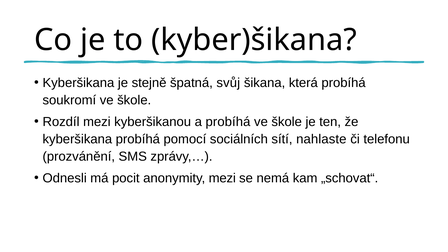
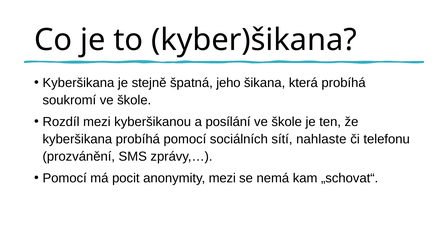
svůj: svůj -> jeho
a probíhá: probíhá -> posílání
Odnesli at (65, 178): Odnesli -> Pomocí
